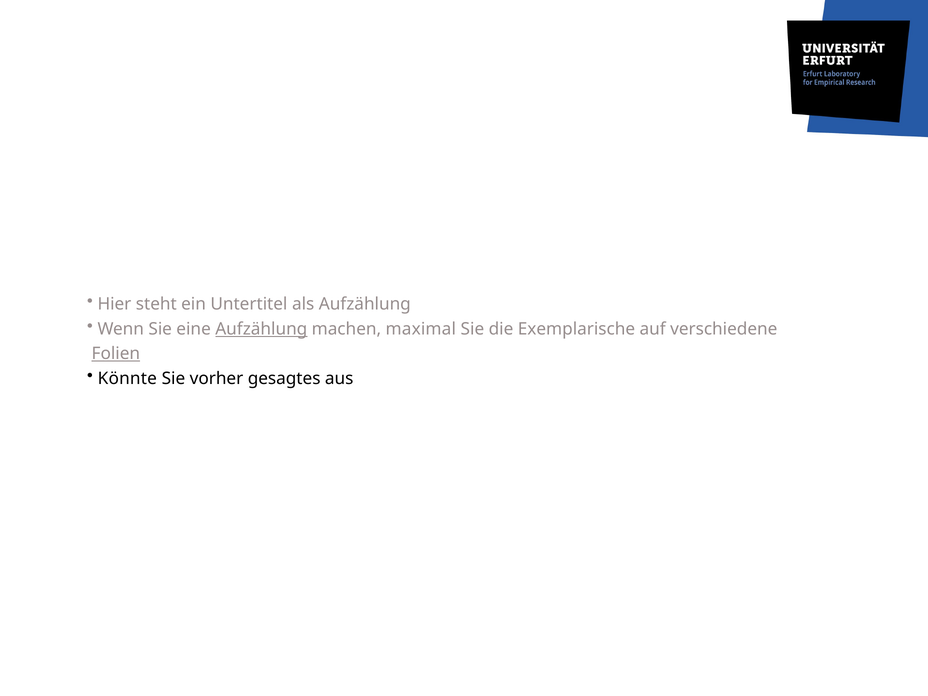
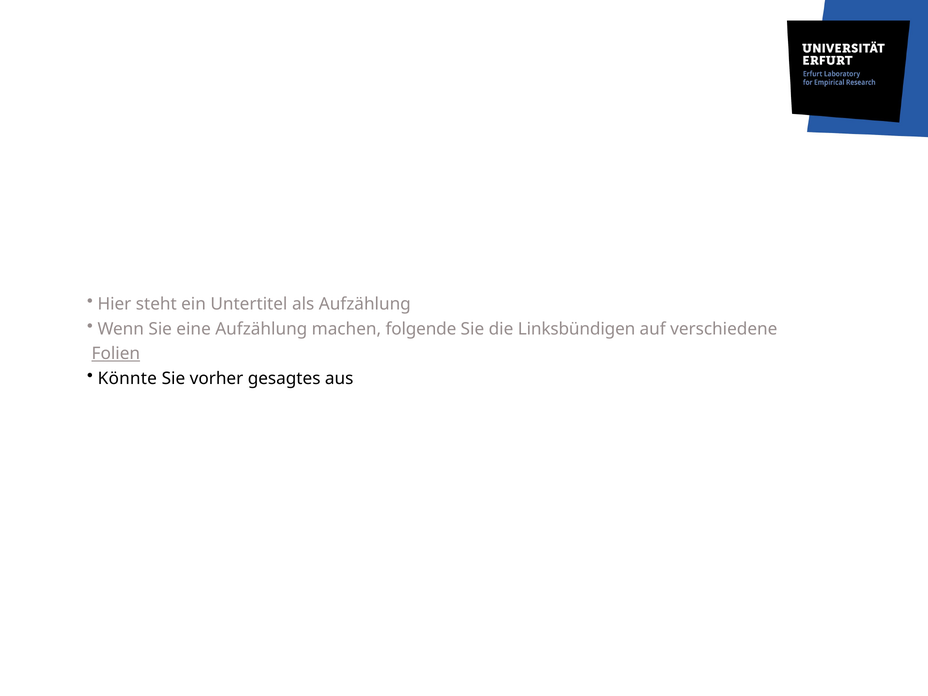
Aufzählung at (261, 329) underline: present -> none
machen maximal: maximal -> folgende
Exemplarische: Exemplarische -> Linksbündigen
